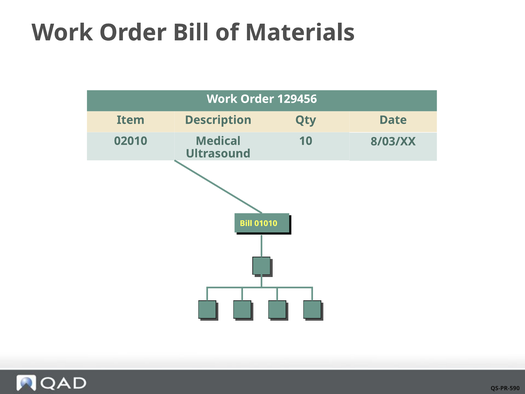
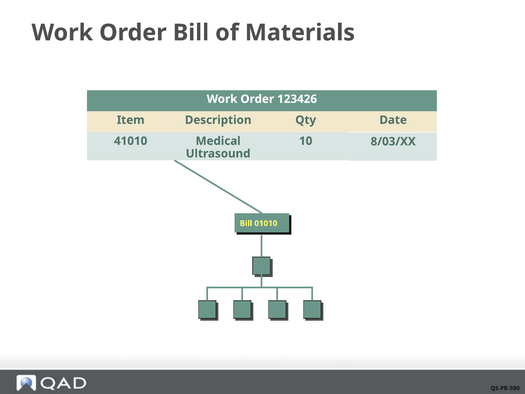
129456: 129456 -> 123426
02010: 02010 -> 41010
